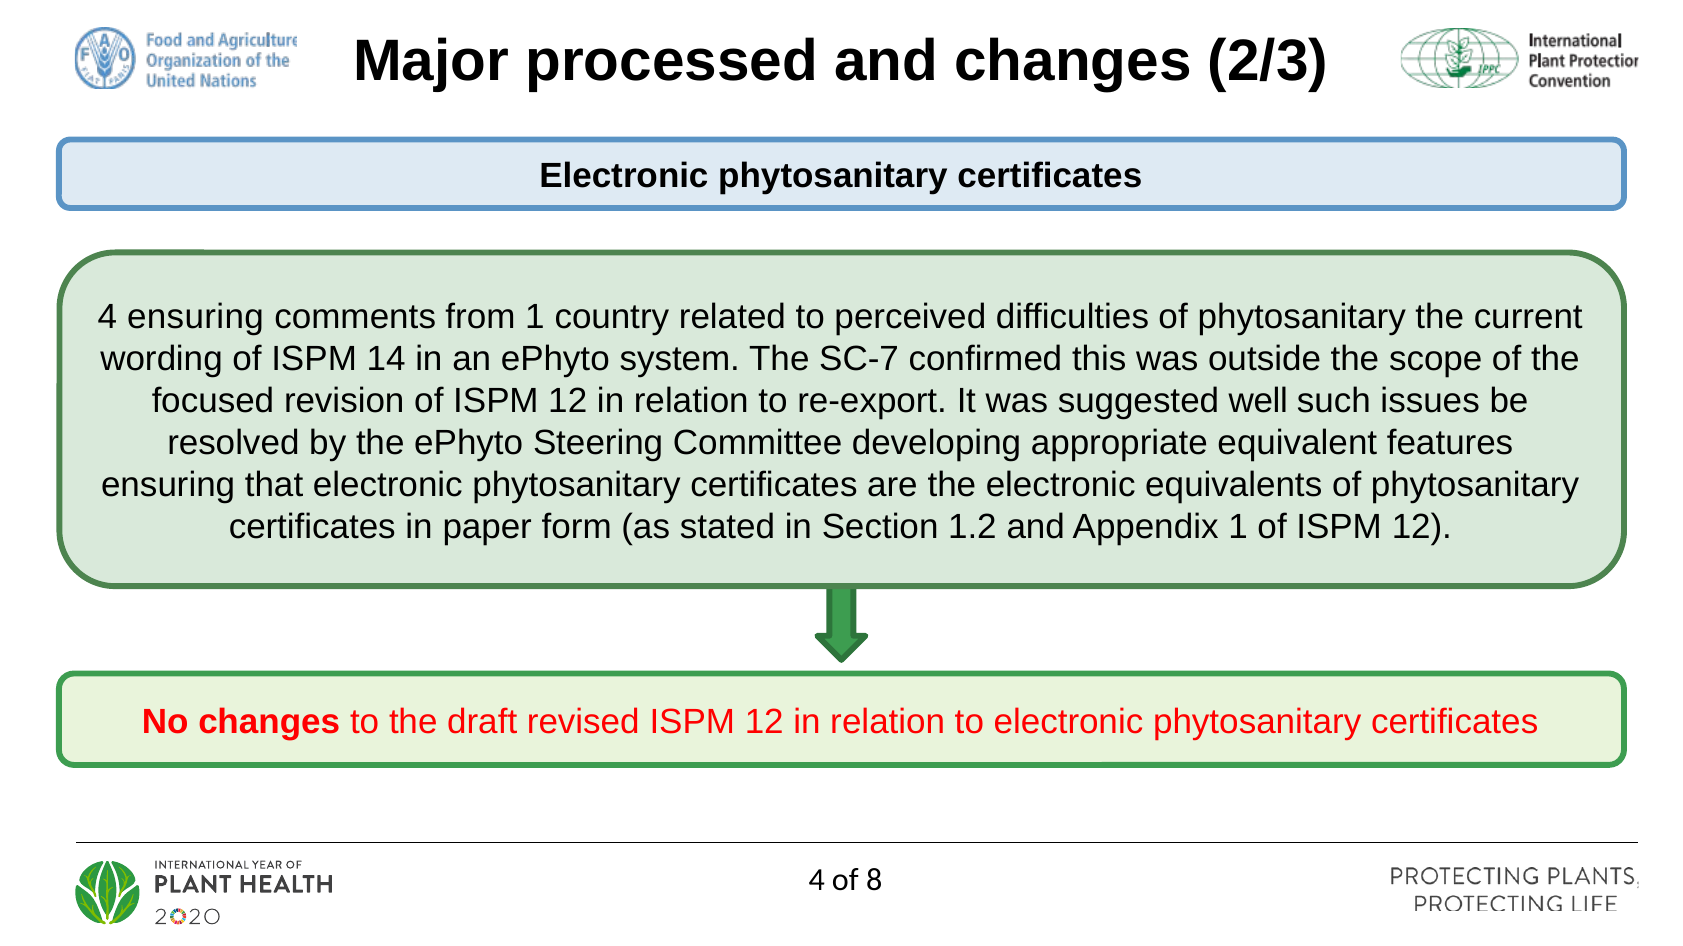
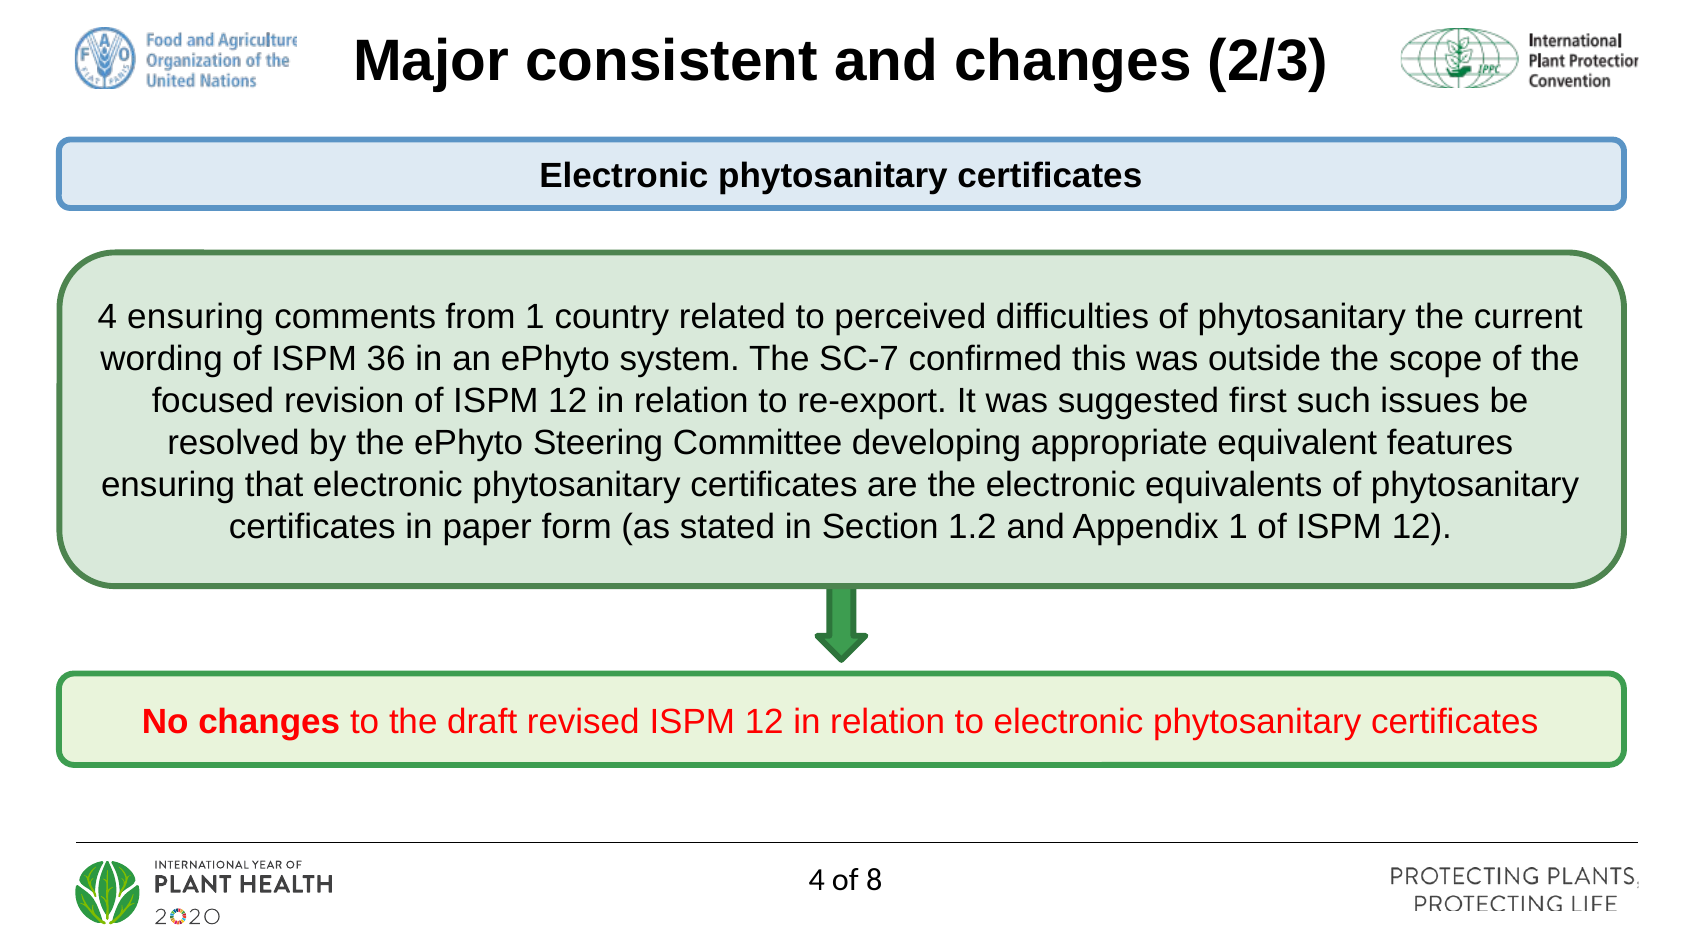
processed: processed -> consistent
14: 14 -> 36
well: well -> first
